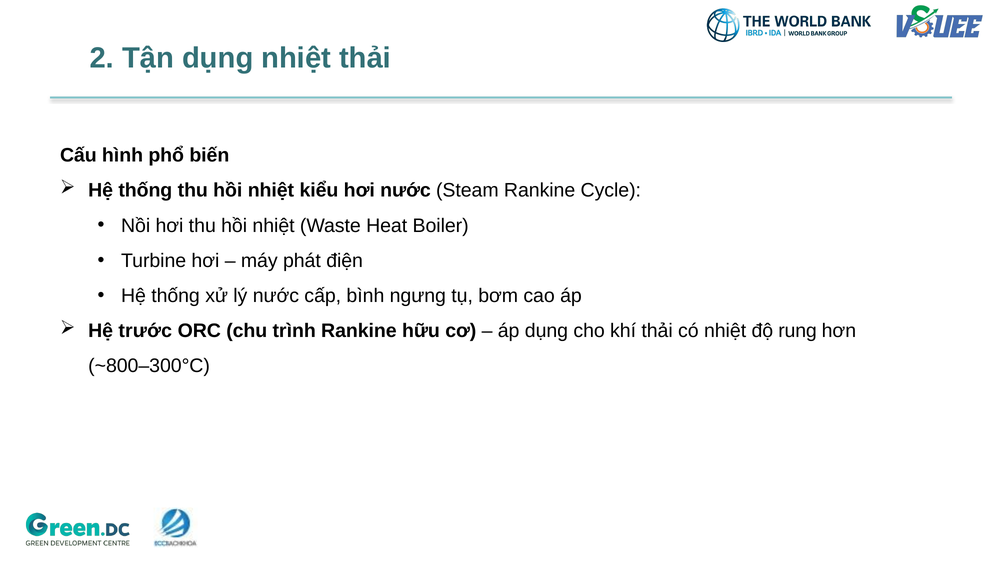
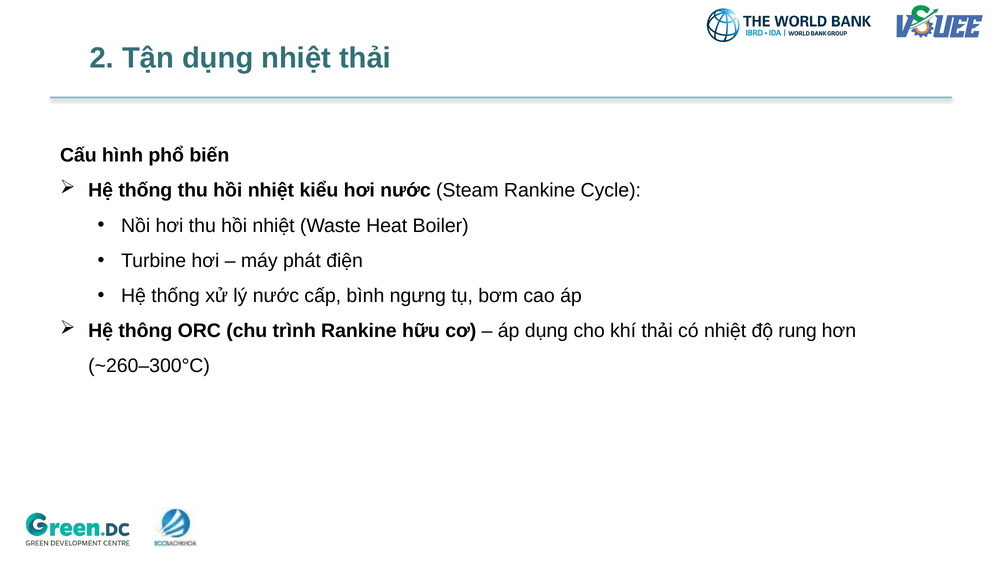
trước: trước -> thông
~800–300°C: ~800–300°C -> ~260–300°C
